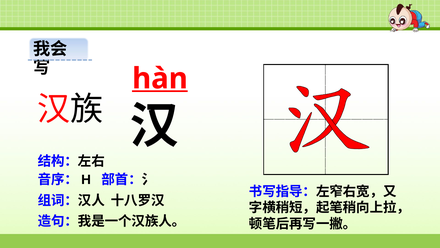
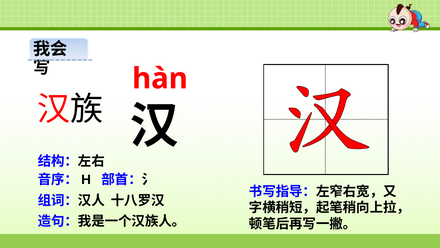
hàn underline: present -> none
